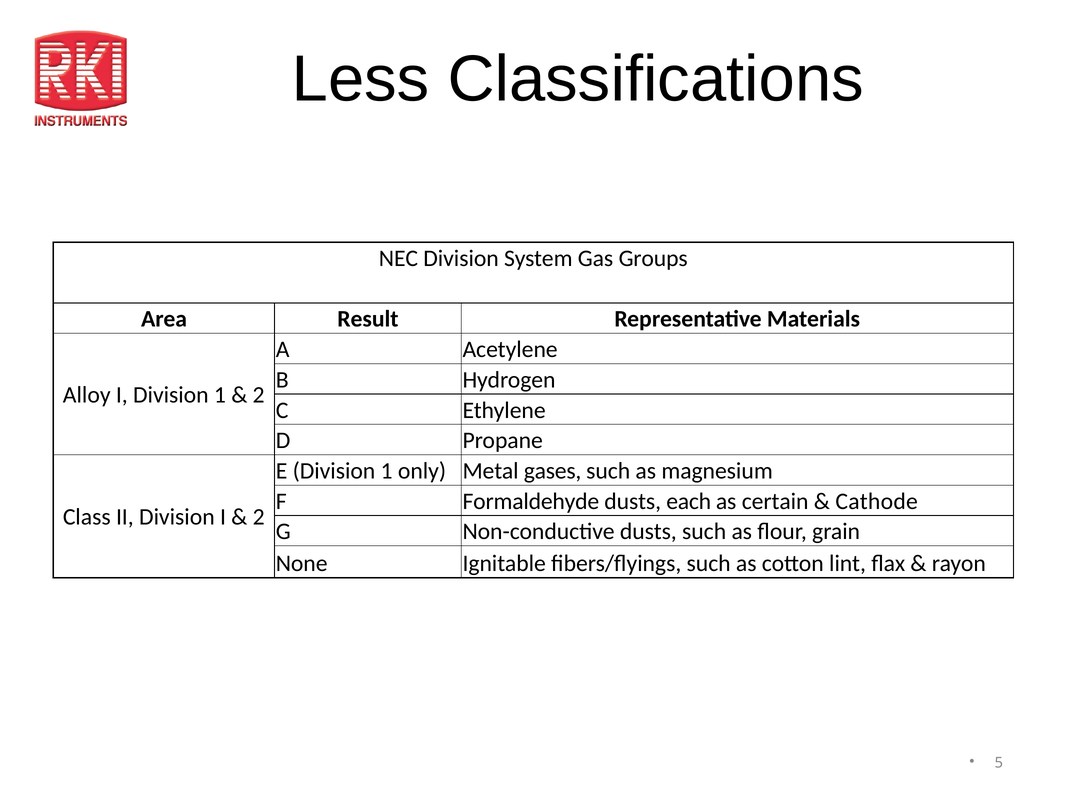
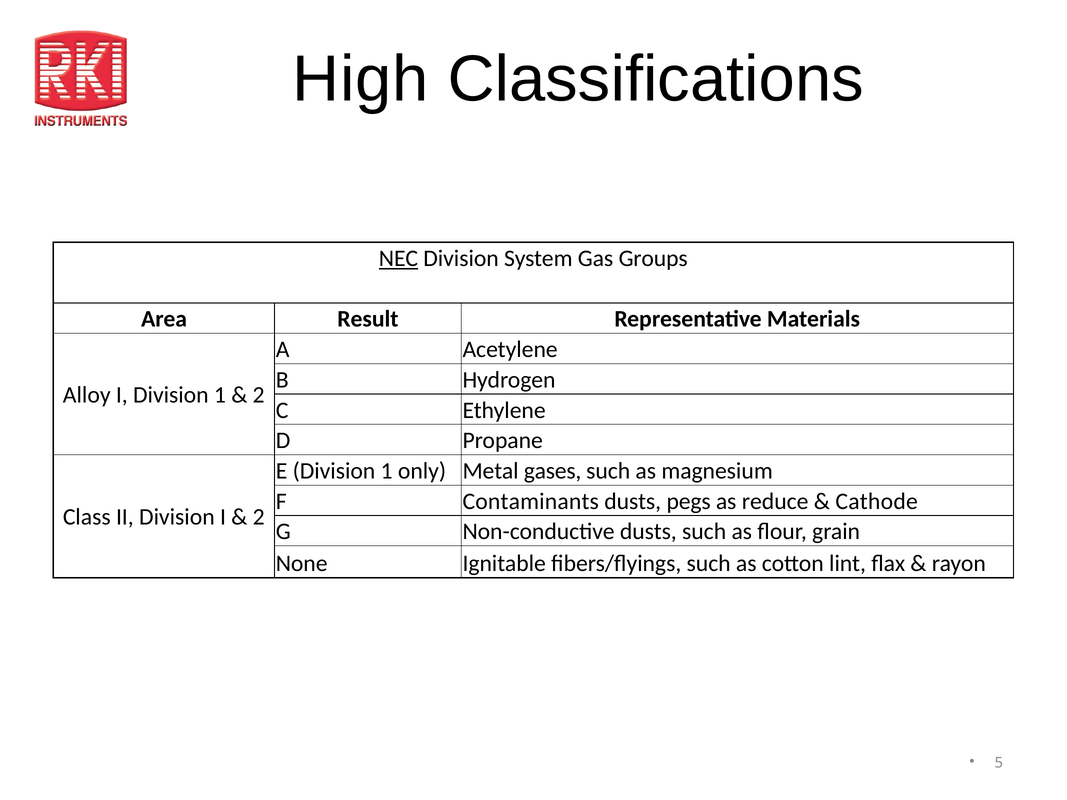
Less: Less -> High
NEC underline: none -> present
Formaldehyde: Formaldehyde -> Contaminants
each: each -> pegs
certain: certain -> reduce
